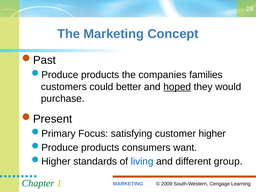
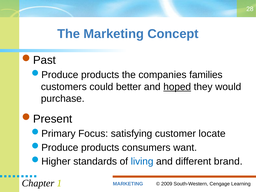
higher: higher -> locate
group: group -> brand
Chapter colour: green -> black
